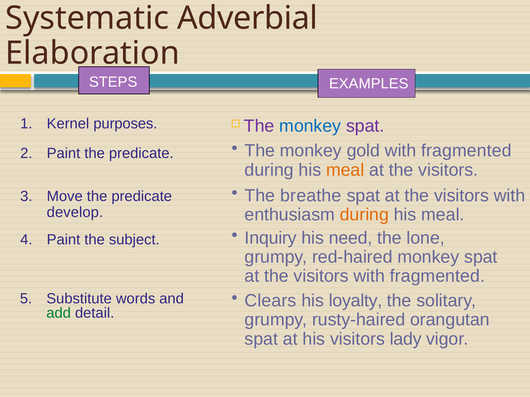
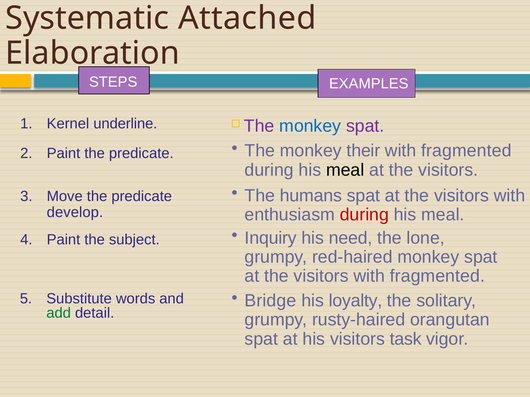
Adverbial: Adverbial -> Attached
purposes: purposes -> underline
gold: gold -> their
meal at (345, 170) colour: orange -> black
breathe: breathe -> humans
during at (364, 215) colour: orange -> red
Clears: Clears -> Bridge
lady: lady -> task
